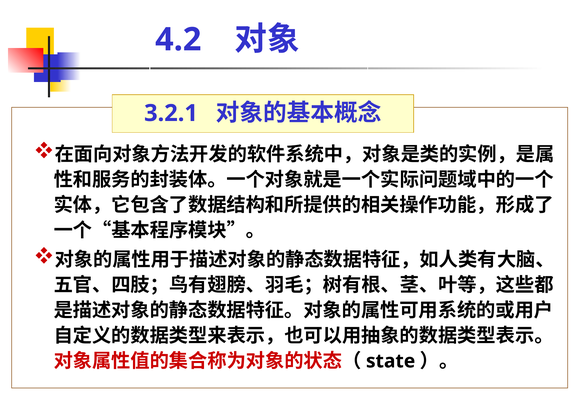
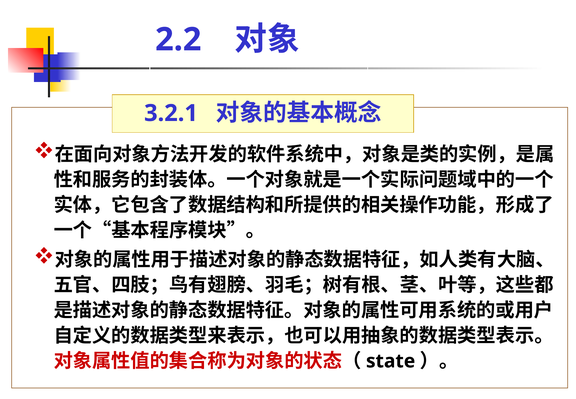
4.2: 4.2 -> 2.2
